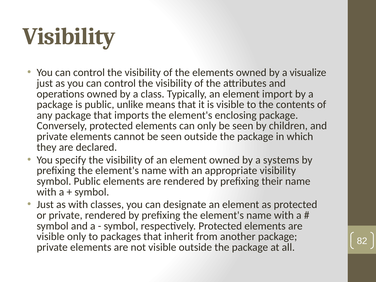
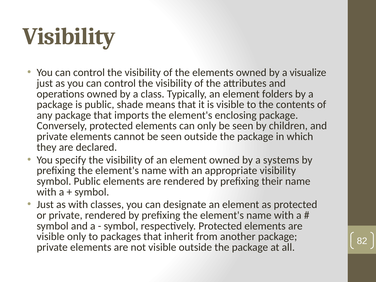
import: import -> folders
unlike: unlike -> shade
